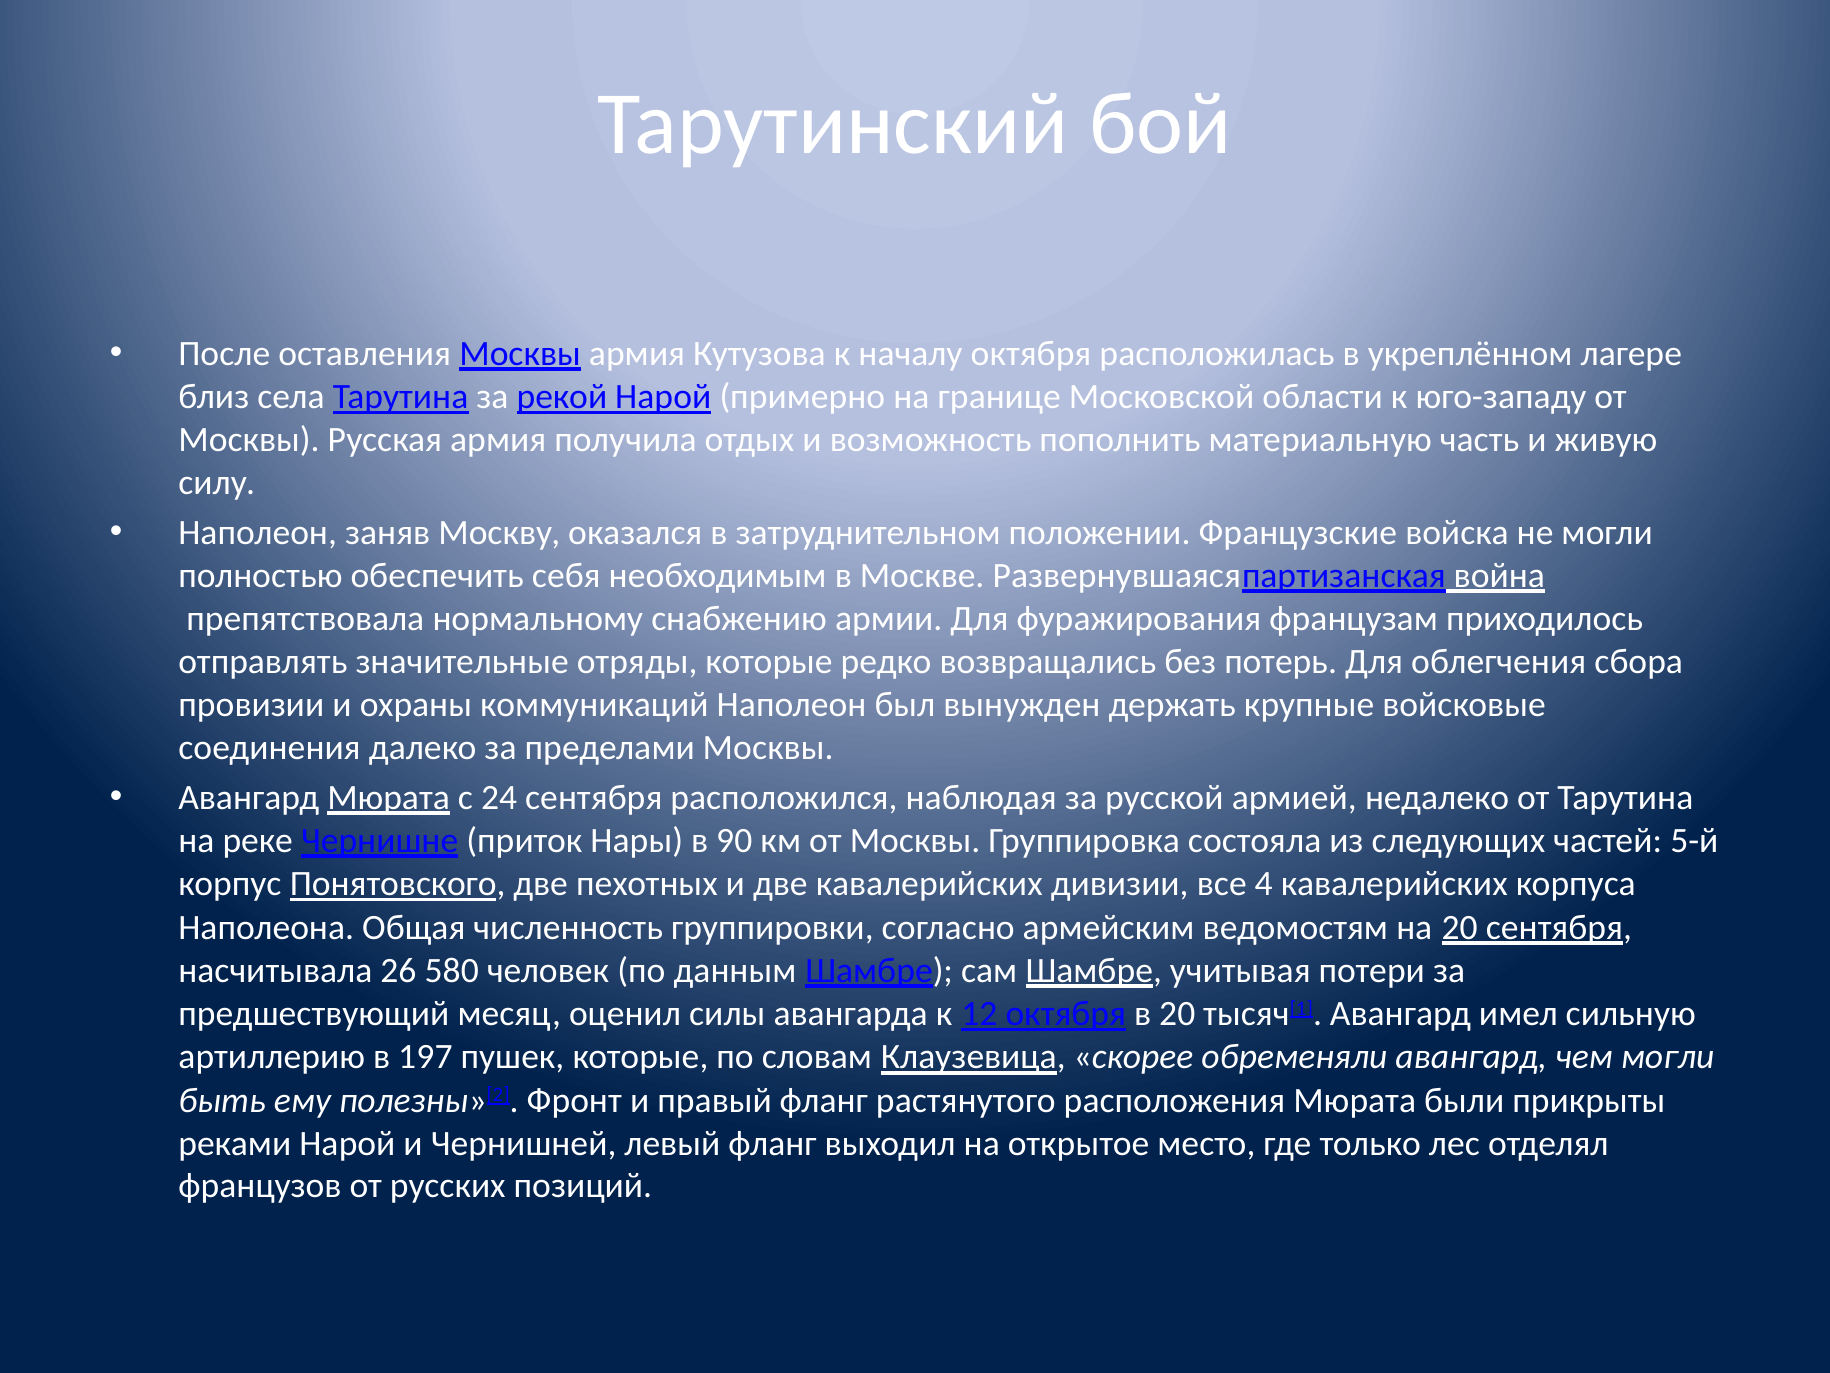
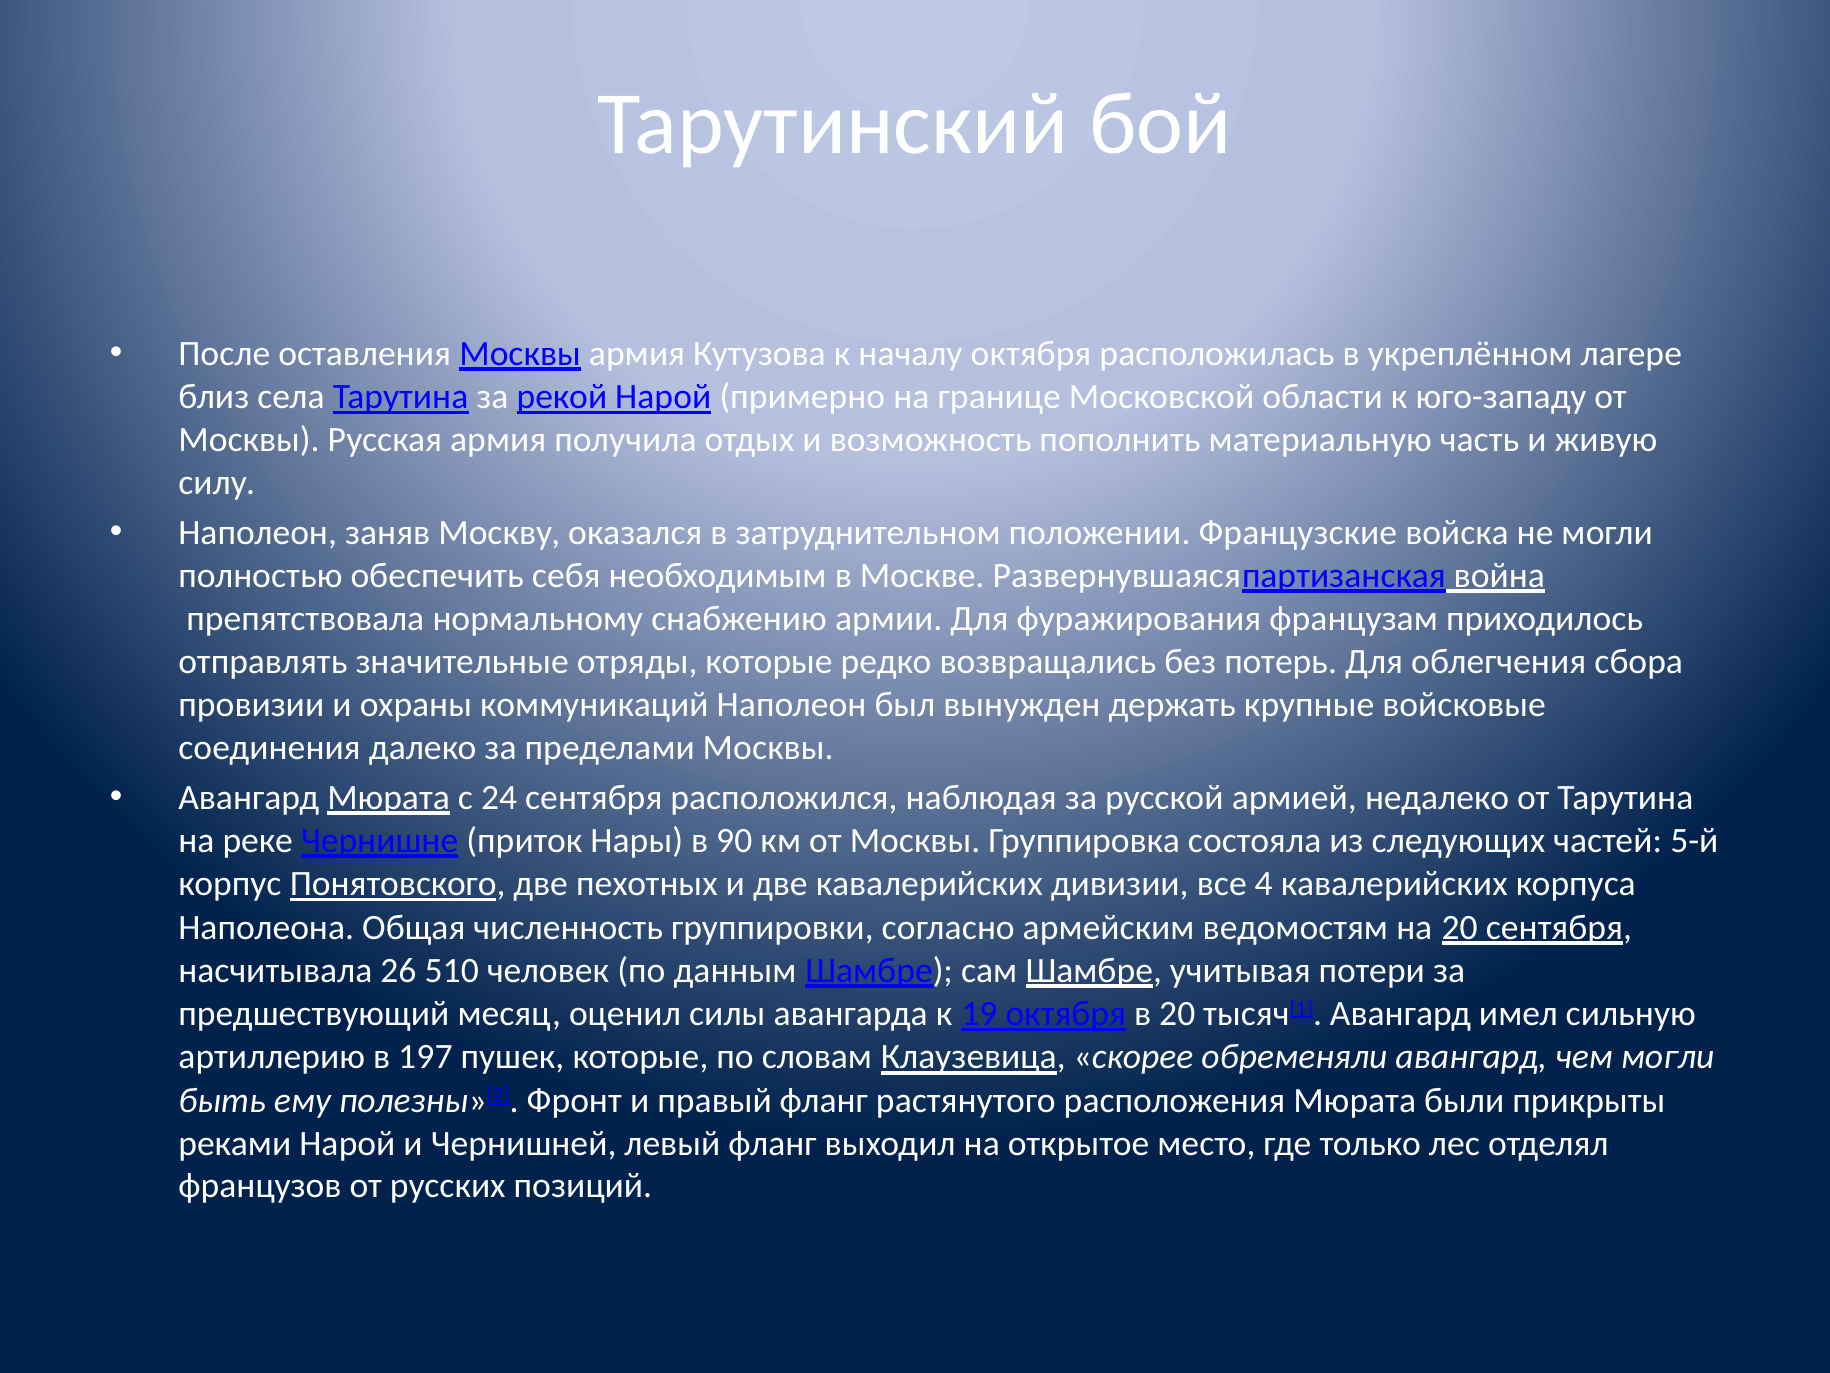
580: 580 -> 510
12: 12 -> 19
